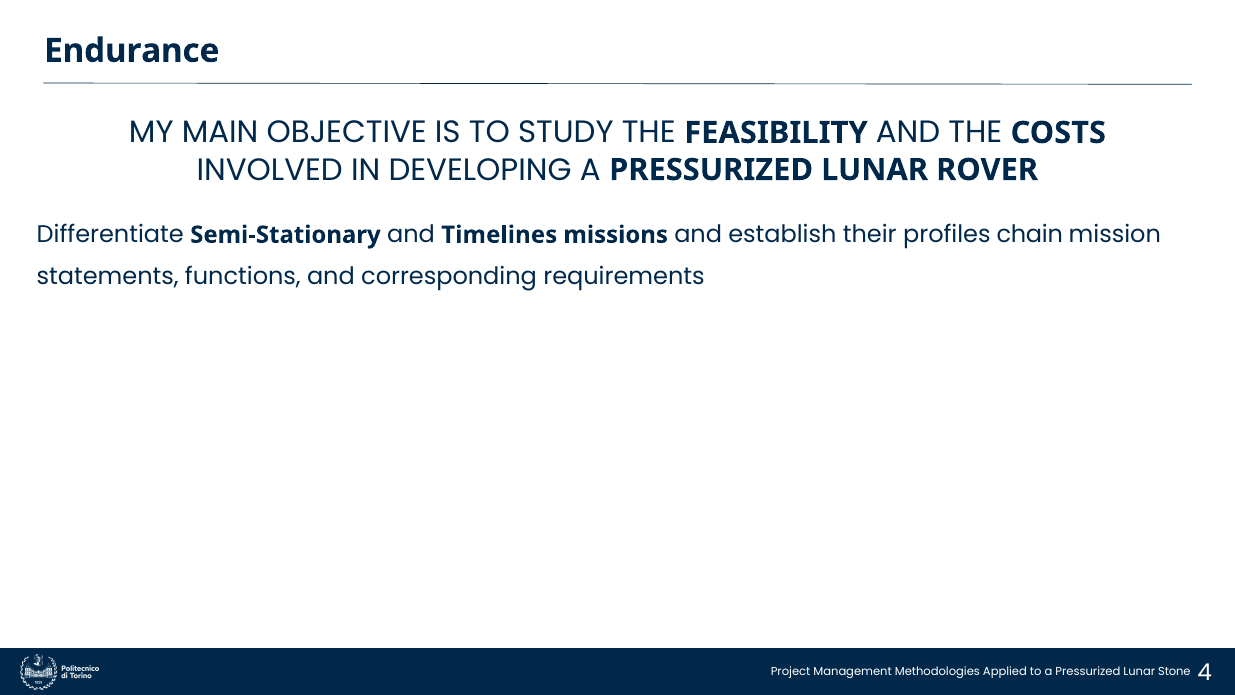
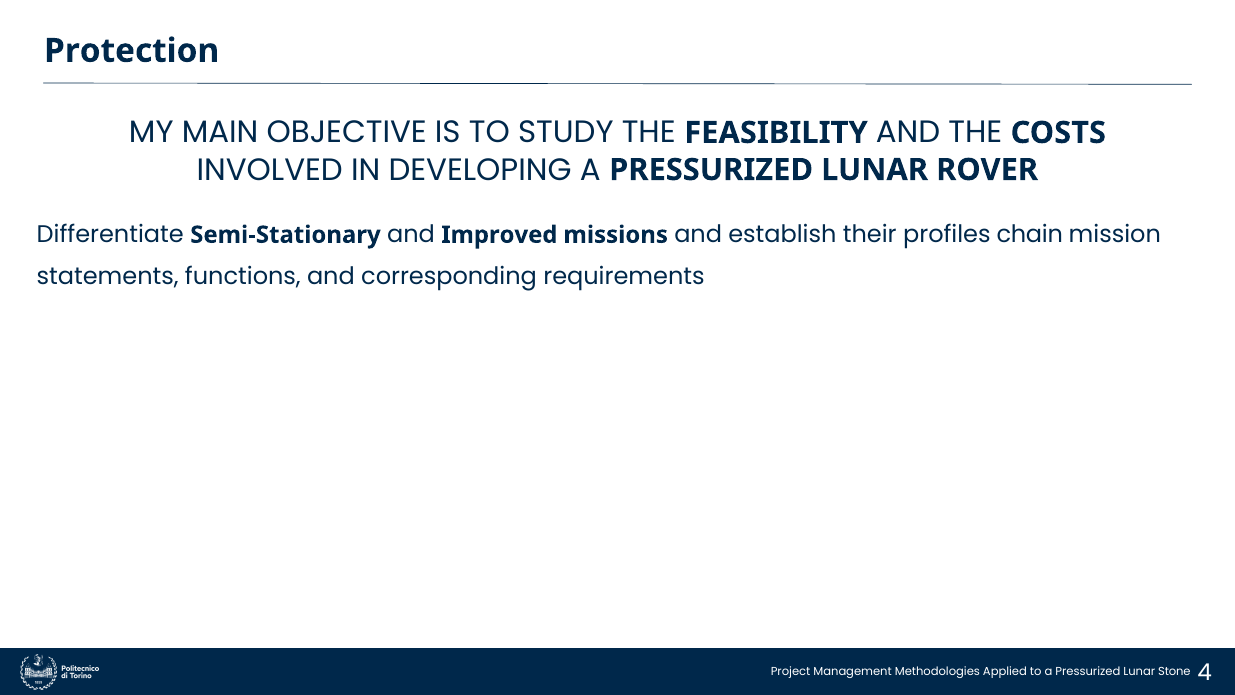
Endurance: Endurance -> Protection
Timelines: Timelines -> Improved
